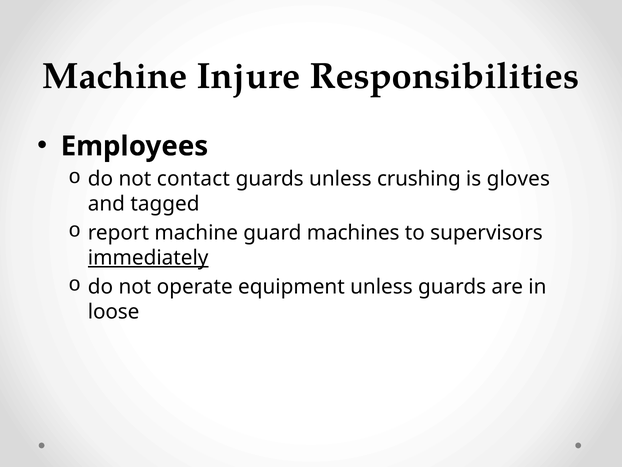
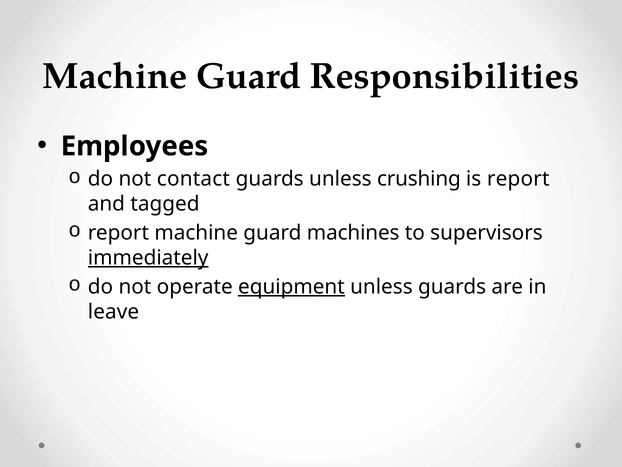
Injure at (249, 76): Injure -> Guard
is gloves: gloves -> report
equipment underline: none -> present
loose: loose -> leave
